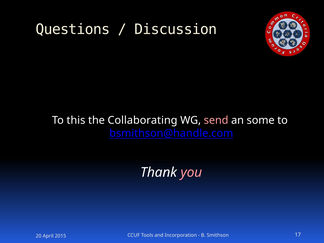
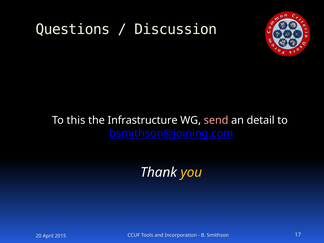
Collaborating: Collaborating -> Infrastructure
some: some -> detail
bsmithson@handle.com: bsmithson@handle.com -> bsmithson@joining.com
you colour: pink -> yellow
